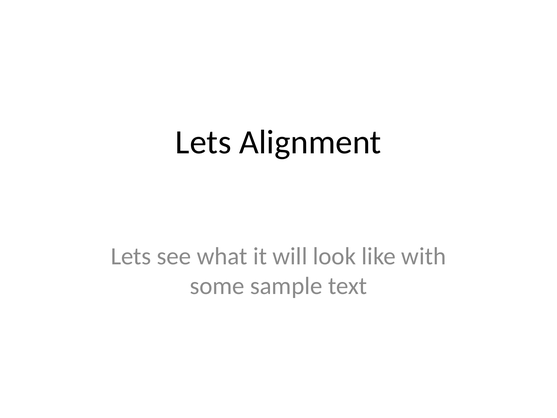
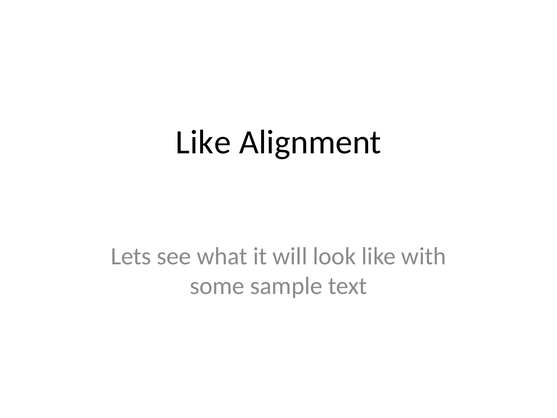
Lets at (203, 142): Lets -> Like
